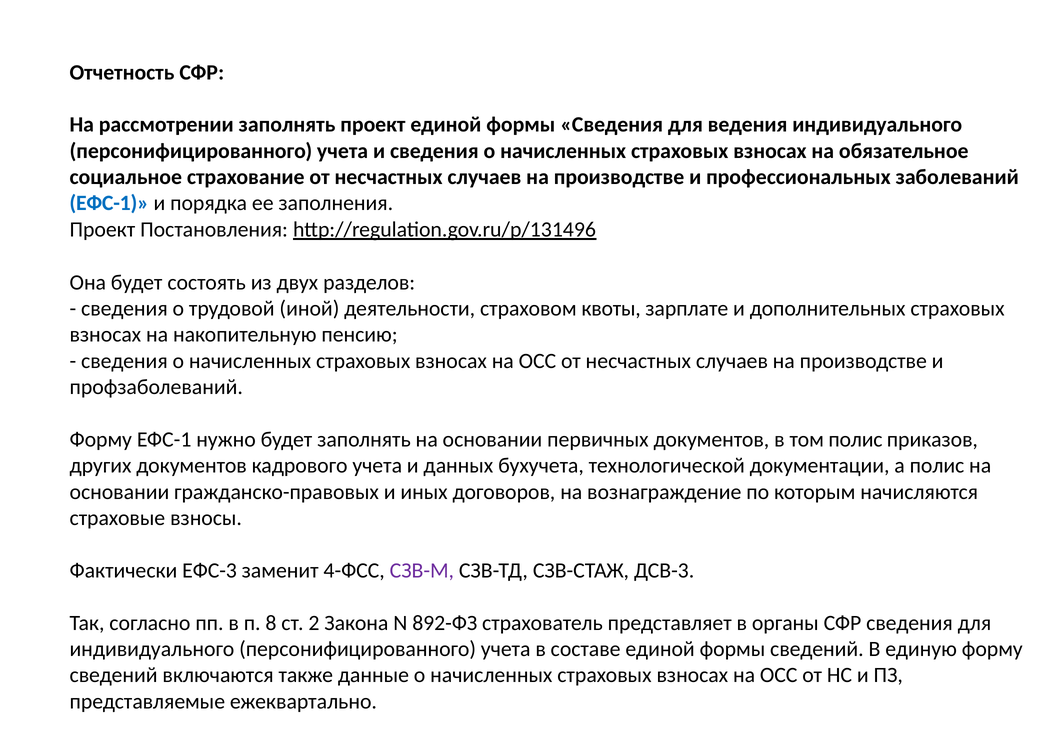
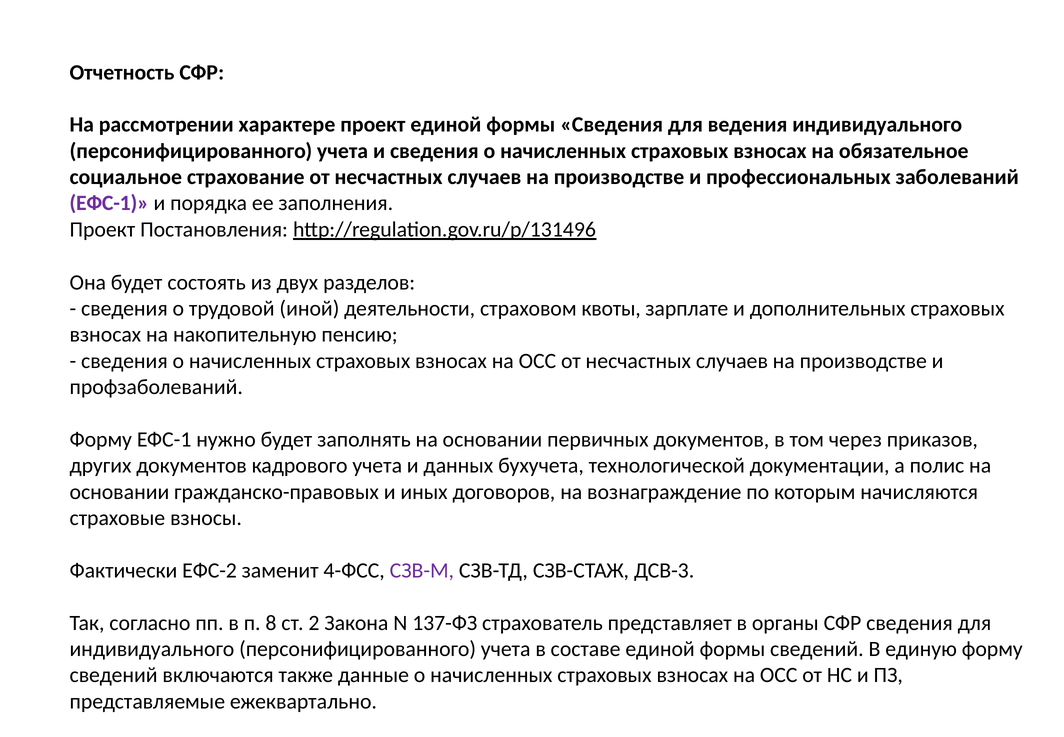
рассмотрении заполнять: заполнять -> характере
ЕФС-1 at (109, 203) colour: blue -> purple
том полис: полис -> через
ЕФС-3: ЕФС-3 -> ЕФС-2
892-ФЗ: 892-ФЗ -> 137-ФЗ
